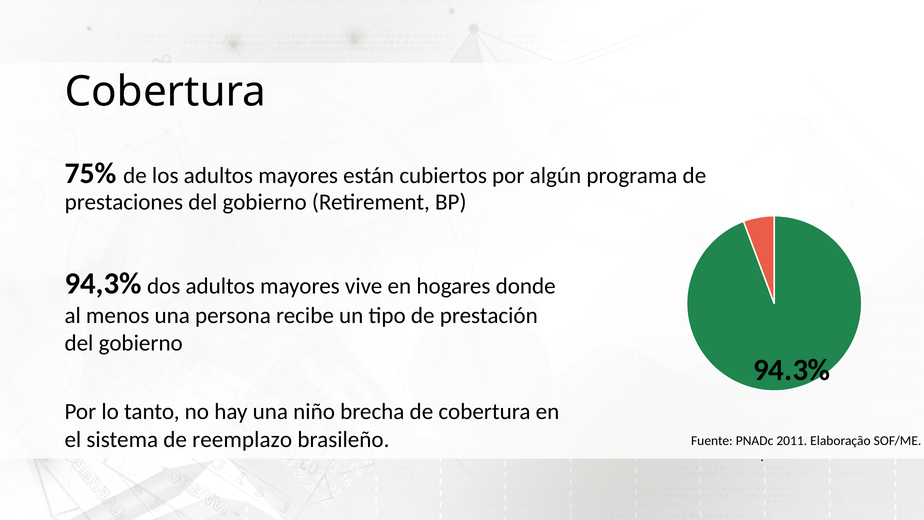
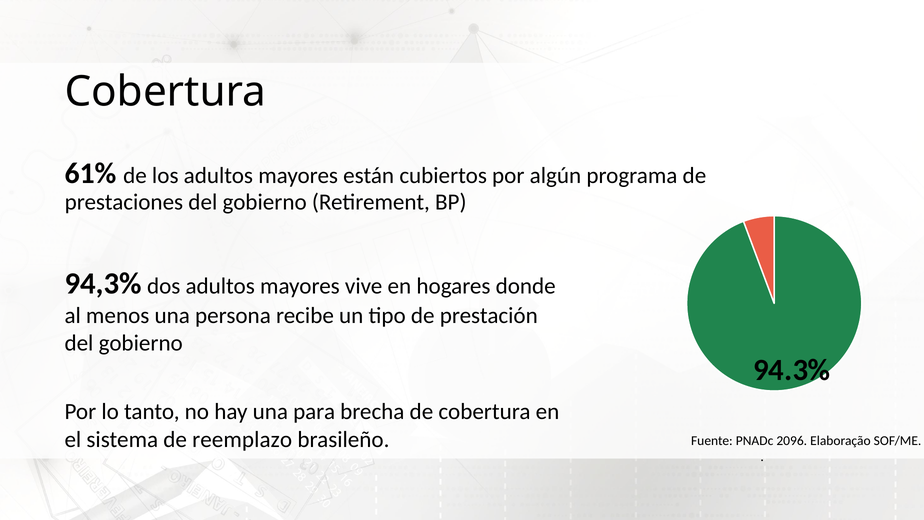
75%: 75% -> 61%
niño: niño -> para
2011: 2011 -> 2096
